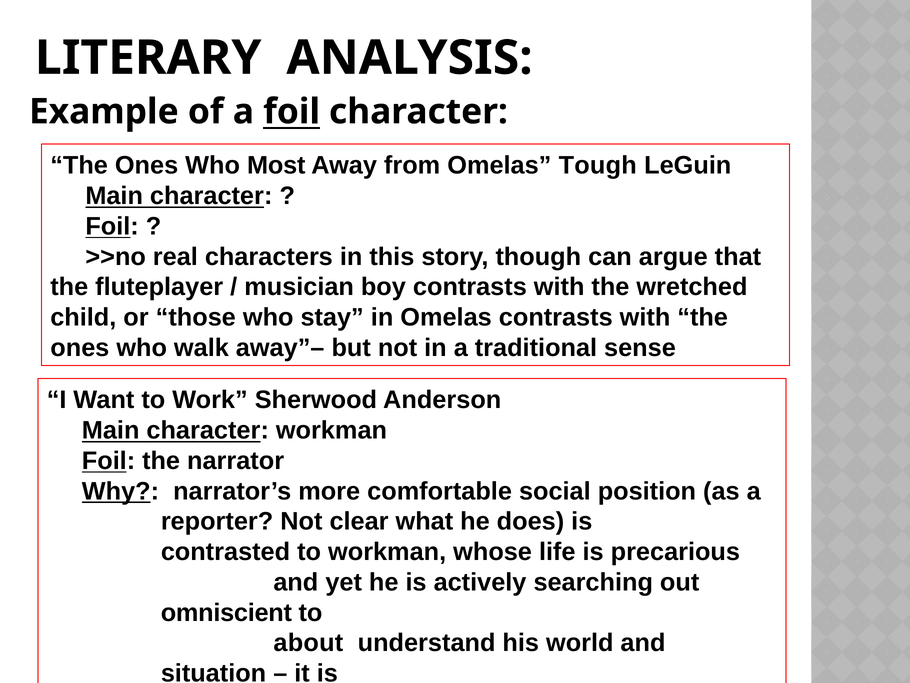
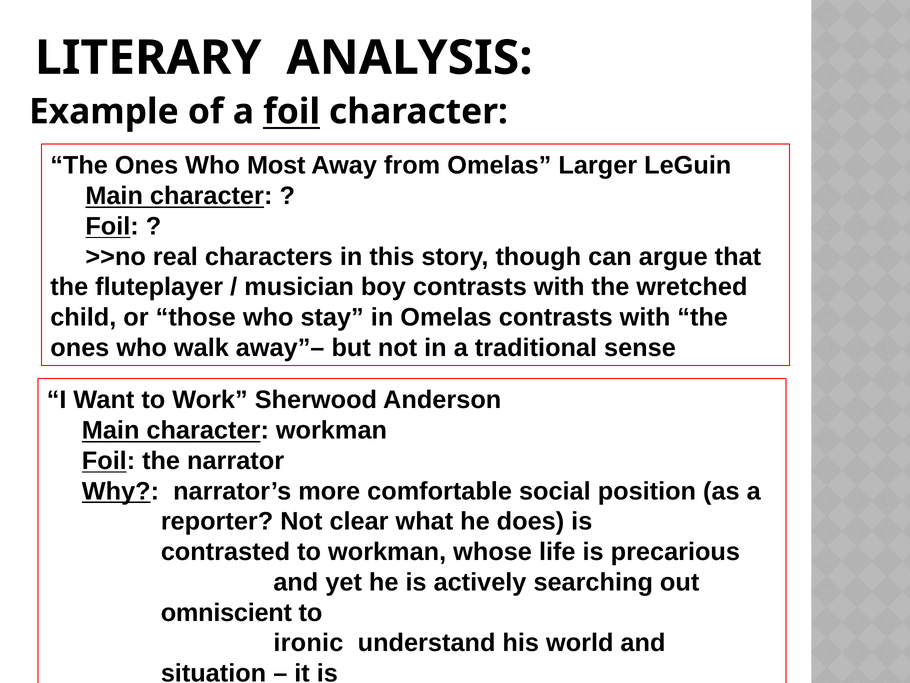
Tough: Tough -> Larger
about: about -> ironic
